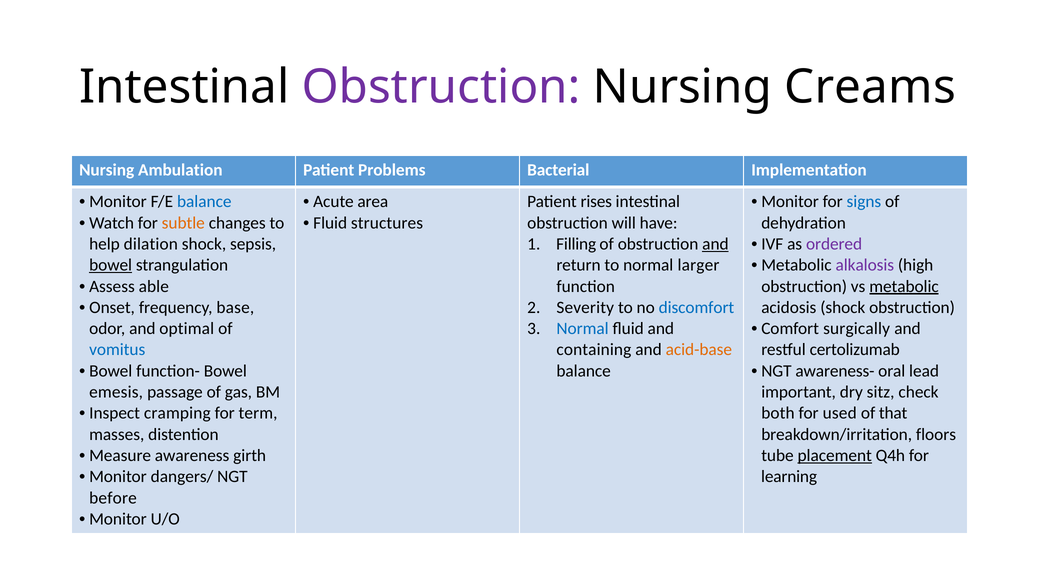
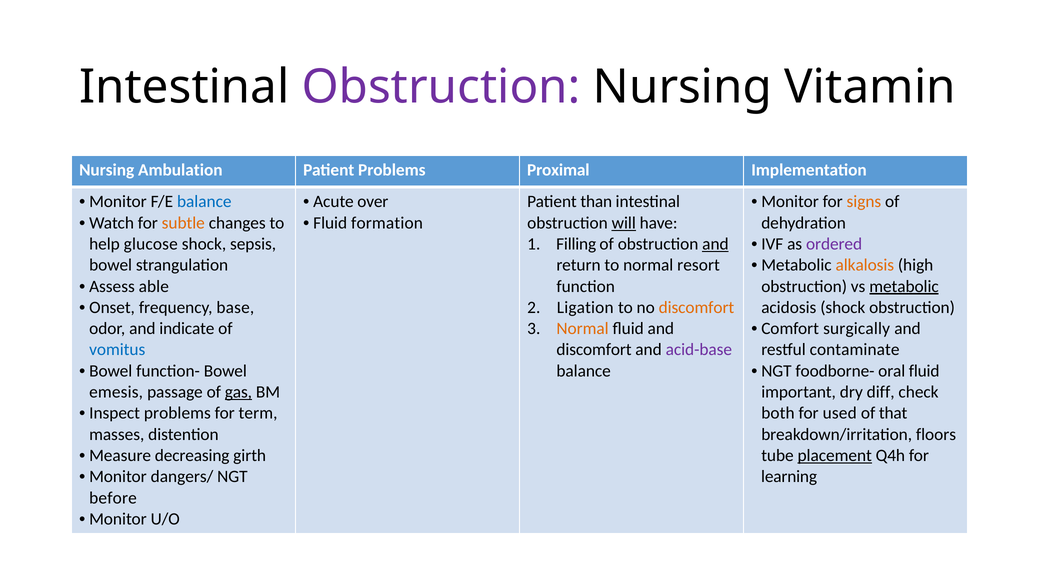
Creams: Creams -> Vitamin
Bacterial: Bacterial -> Proximal
area: area -> over
signs colour: blue -> orange
rises: rises -> than
structures: structures -> formation
will underline: none -> present
dilation: dilation -> glucose
alkalosis colour: purple -> orange
bowel at (111, 265) underline: present -> none
larger: larger -> resort
Severity: Severity -> Ligation
discomfort at (696, 308) colour: blue -> orange
optimal: optimal -> indicate
Normal at (583, 329) colour: blue -> orange
containing at (594, 350): containing -> discomfort
acid-base colour: orange -> purple
certolizumab: certolizumab -> contaminate
awareness-: awareness- -> foodborne-
oral lead: lead -> fluid
gas underline: none -> present
sitz: sitz -> diff
Inspect cramping: cramping -> problems
awareness: awareness -> decreasing
